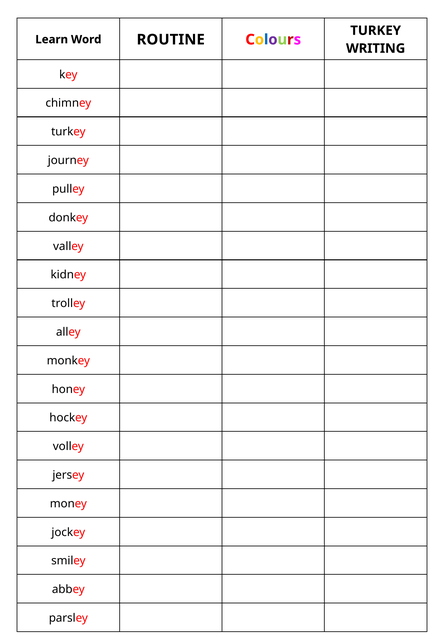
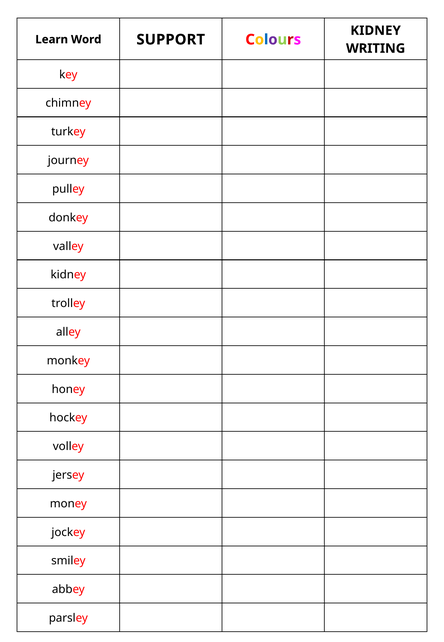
TURKEY at (376, 31): TURKEY -> KIDNEY
ROUTINE: ROUTINE -> SUPPORT
